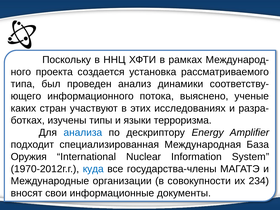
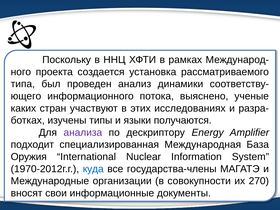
терроризма: терроризма -> получаются
анализа colour: blue -> purple
234: 234 -> 270
